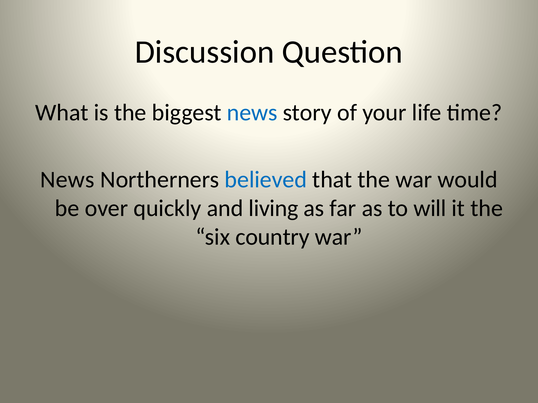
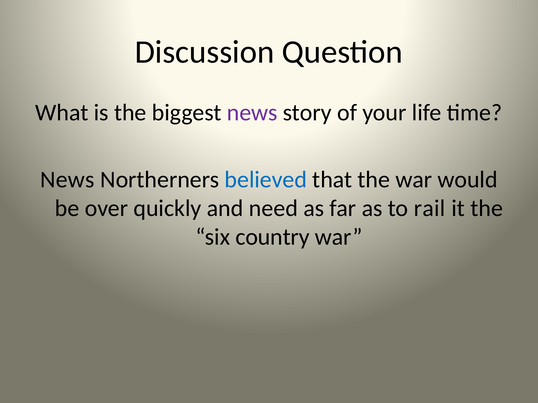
news at (252, 113) colour: blue -> purple
living: living -> need
will: will -> rail
